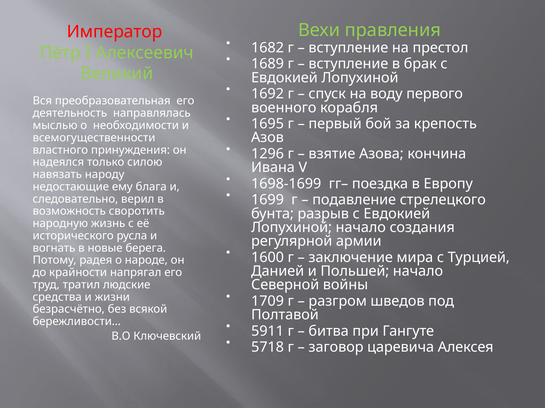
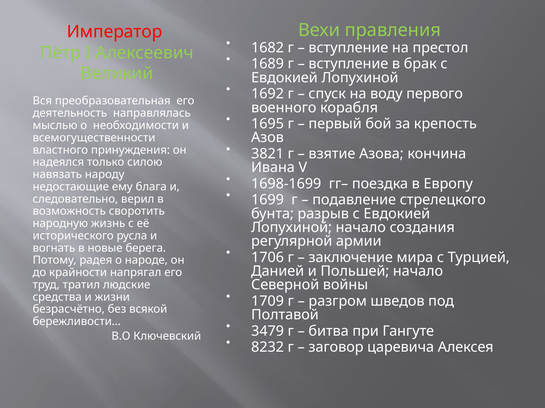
1296: 1296 -> 3821
1600: 1600 -> 1706
5911: 5911 -> 3479
5718: 5718 -> 8232
